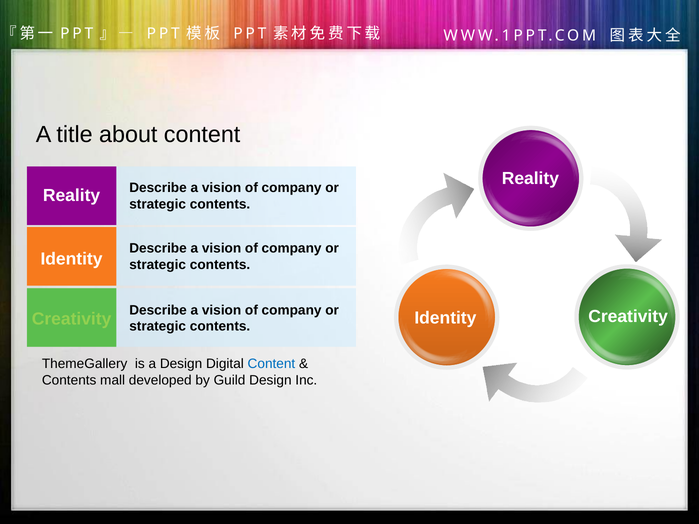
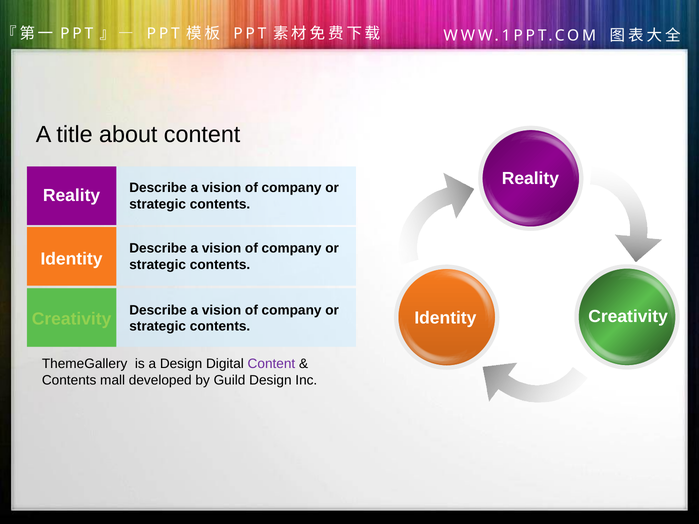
Content at (271, 364) colour: blue -> purple
